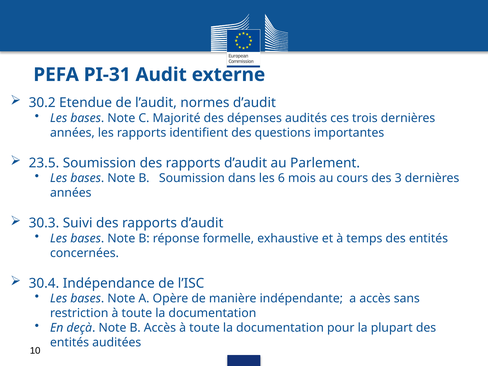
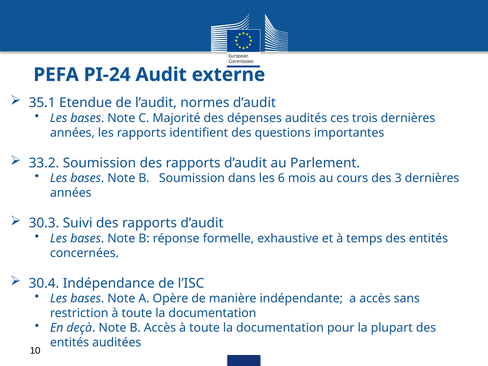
PI-31: PI-31 -> PI-24
30.2: 30.2 -> 35.1
23.5: 23.5 -> 33.2
